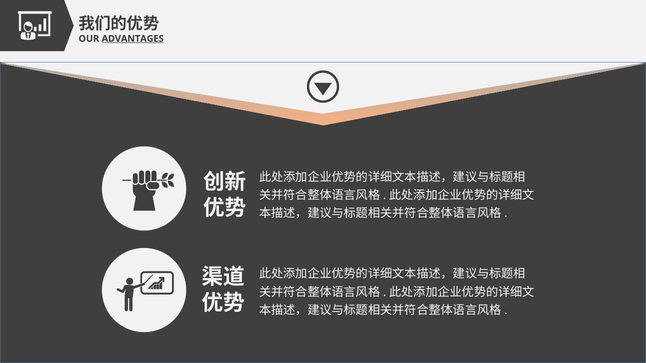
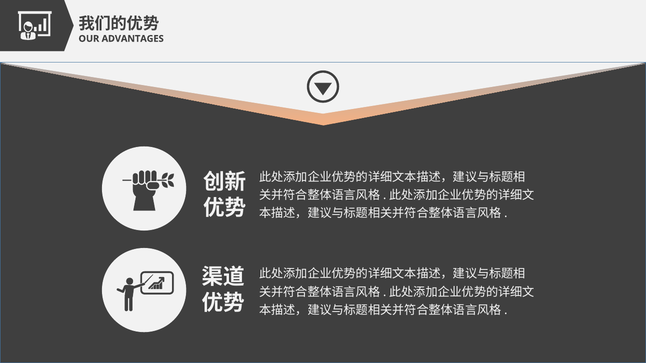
ADVANTAGES underline: present -> none
